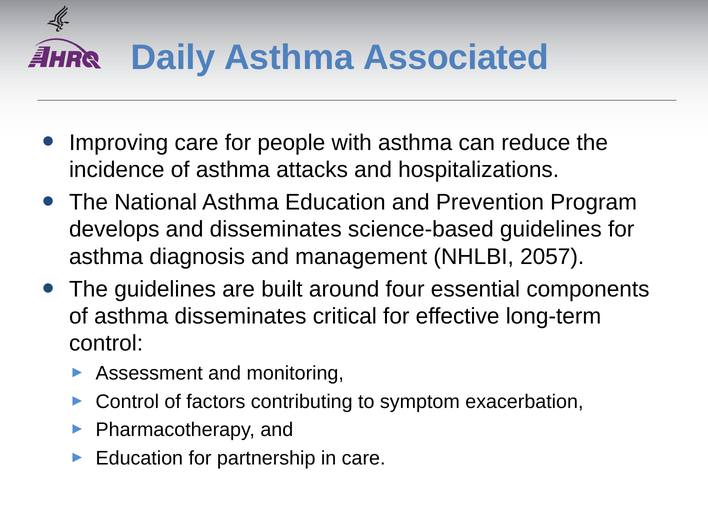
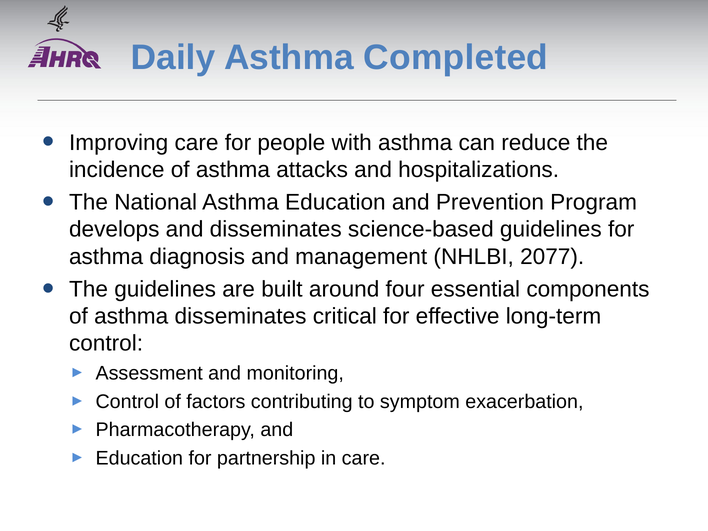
Associated: Associated -> Completed
2057: 2057 -> 2077
